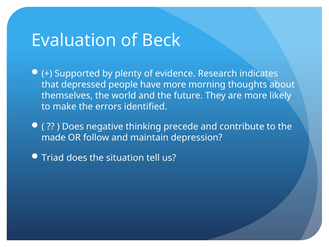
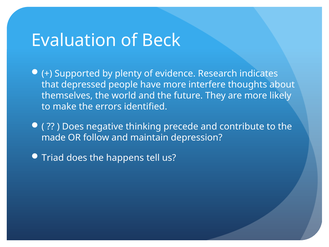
morning: morning -> interfere
situation: situation -> happens
